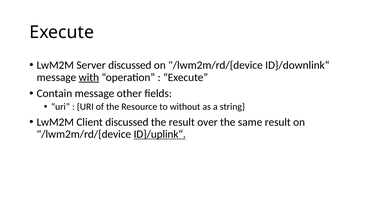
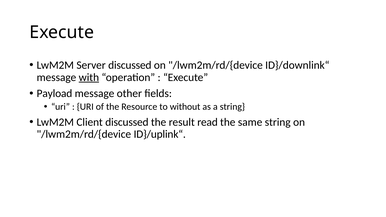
Contain: Contain -> Payload
over: over -> read
same result: result -> string
ID}/uplink“ underline: present -> none
